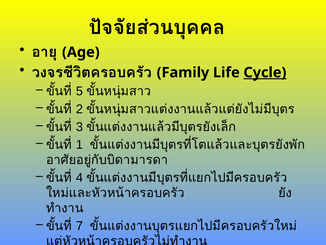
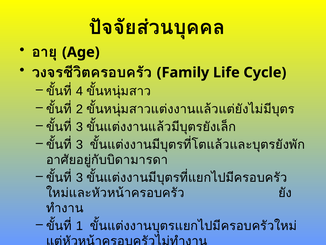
Cycle underline: present -> none
5: 5 -> 4
1 at (79, 144): 1 -> 3
4 at (79, 177): 4 -> 3
7 at (79, 226): 7 -> 1
